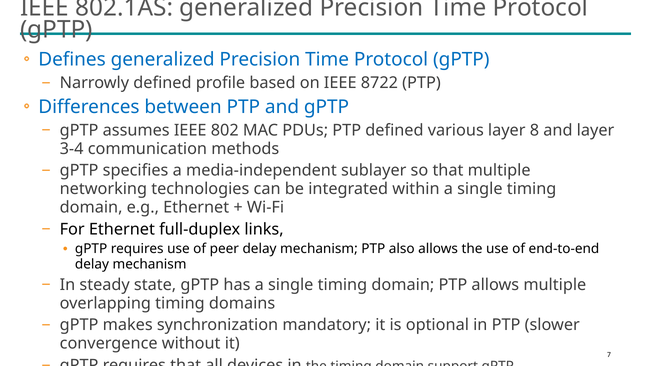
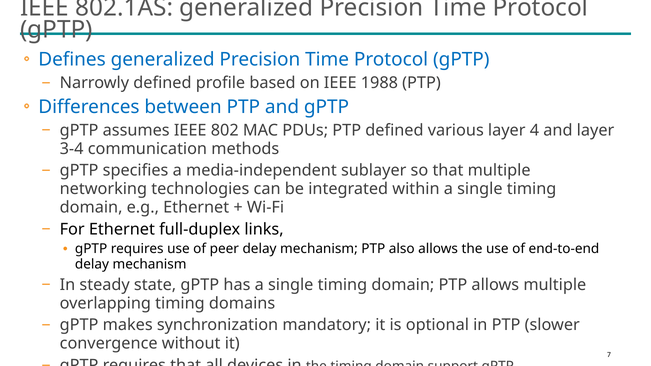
8722: 8722 -> 1988
8: 8 -> 4
